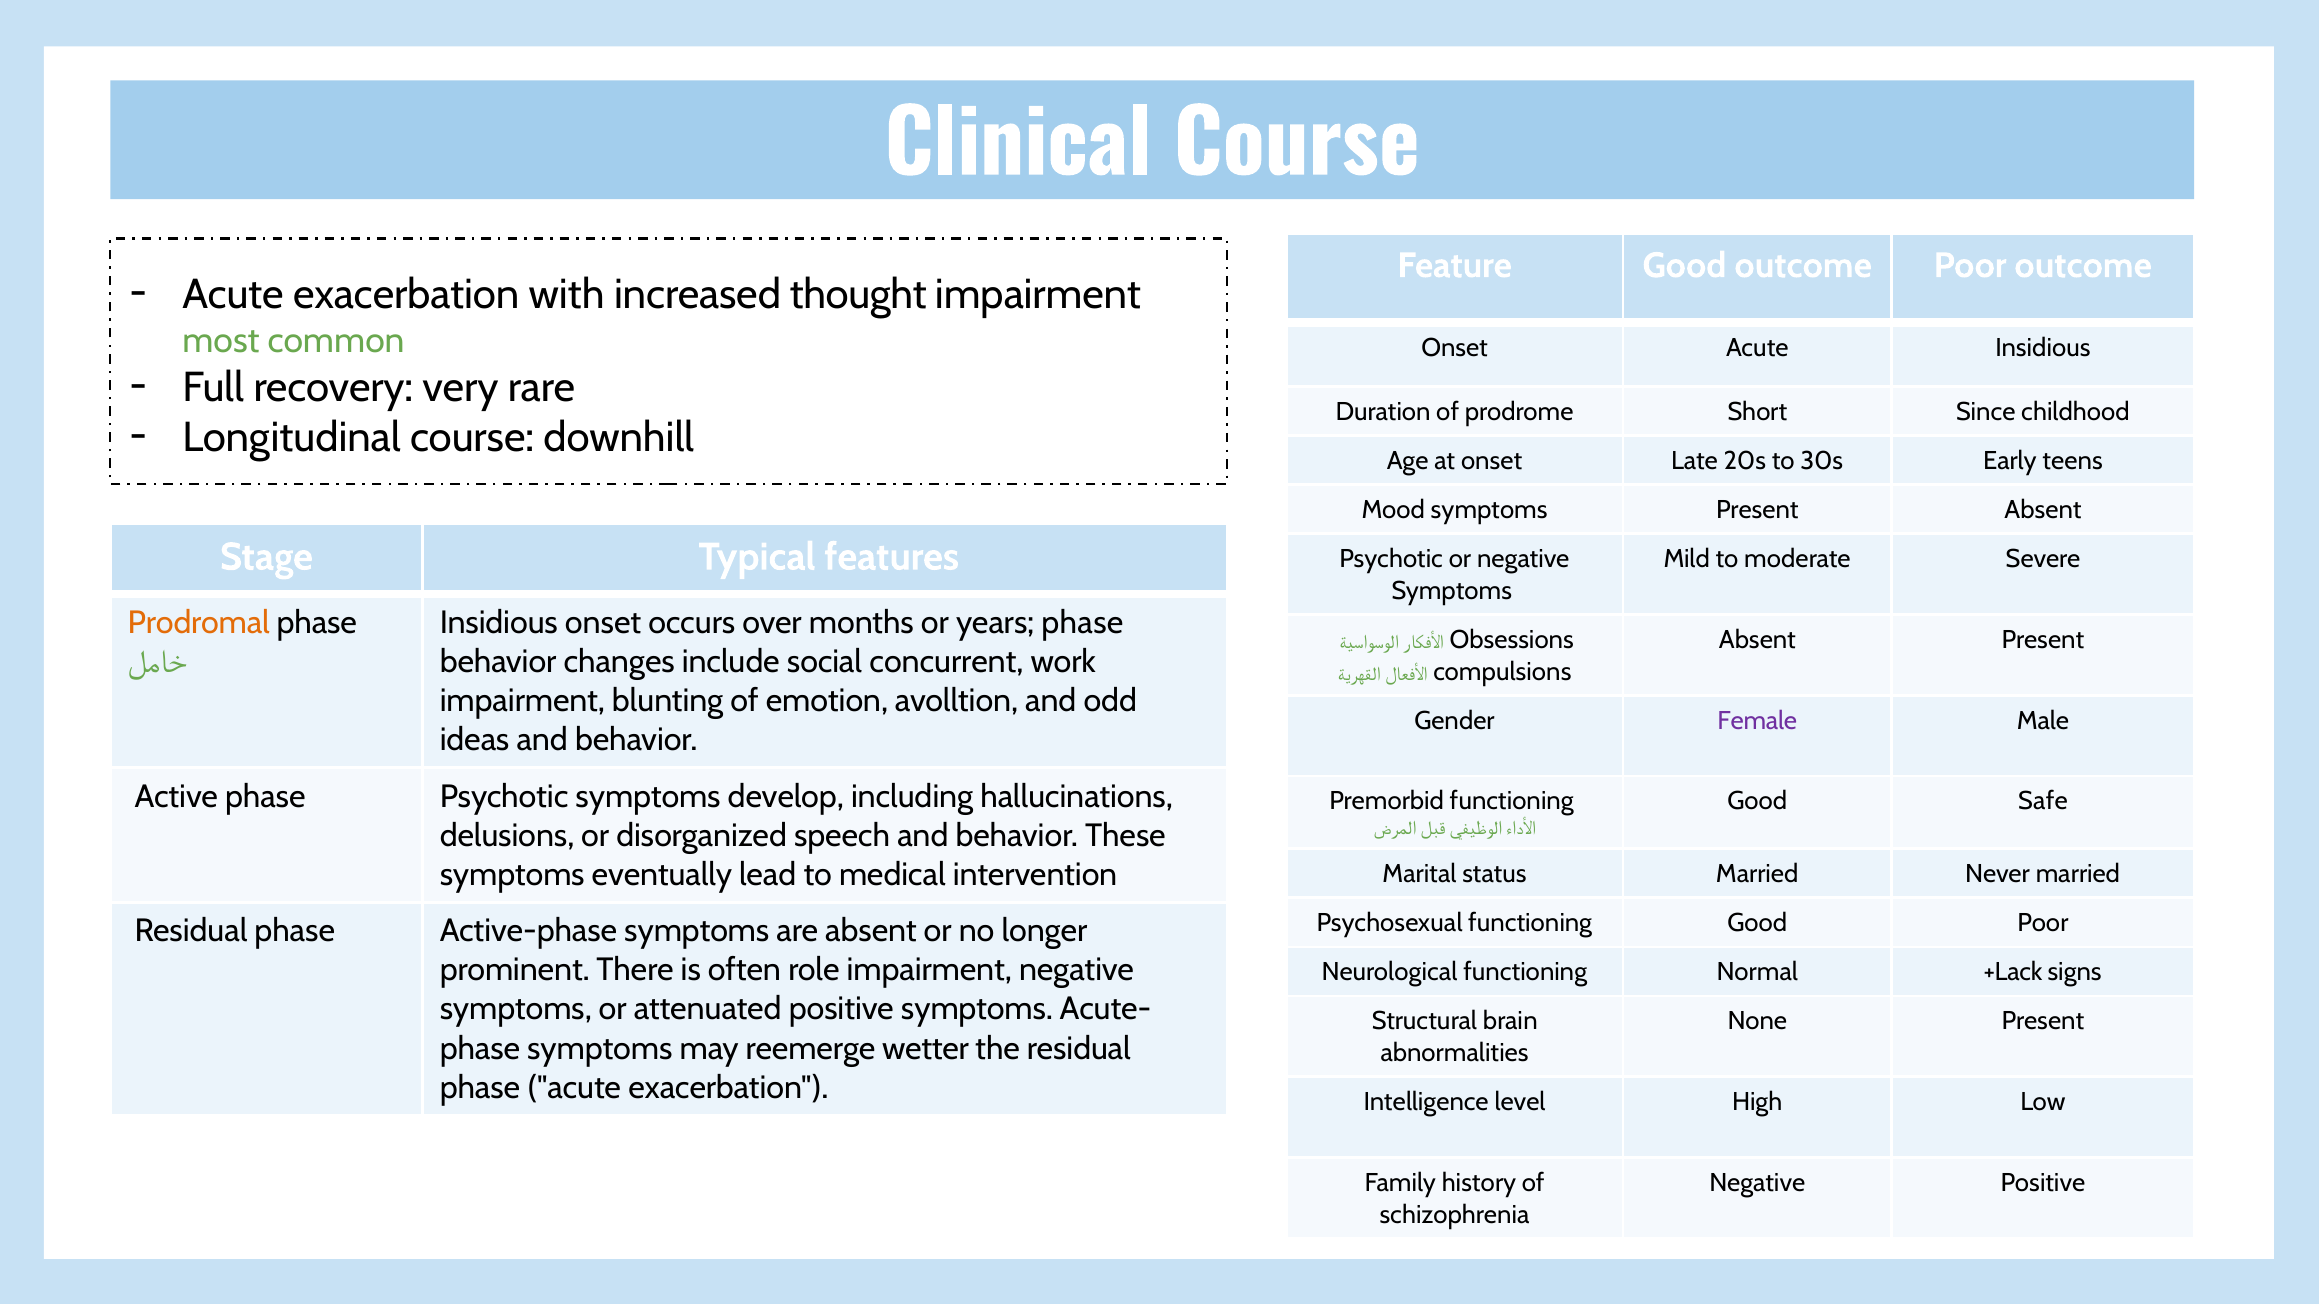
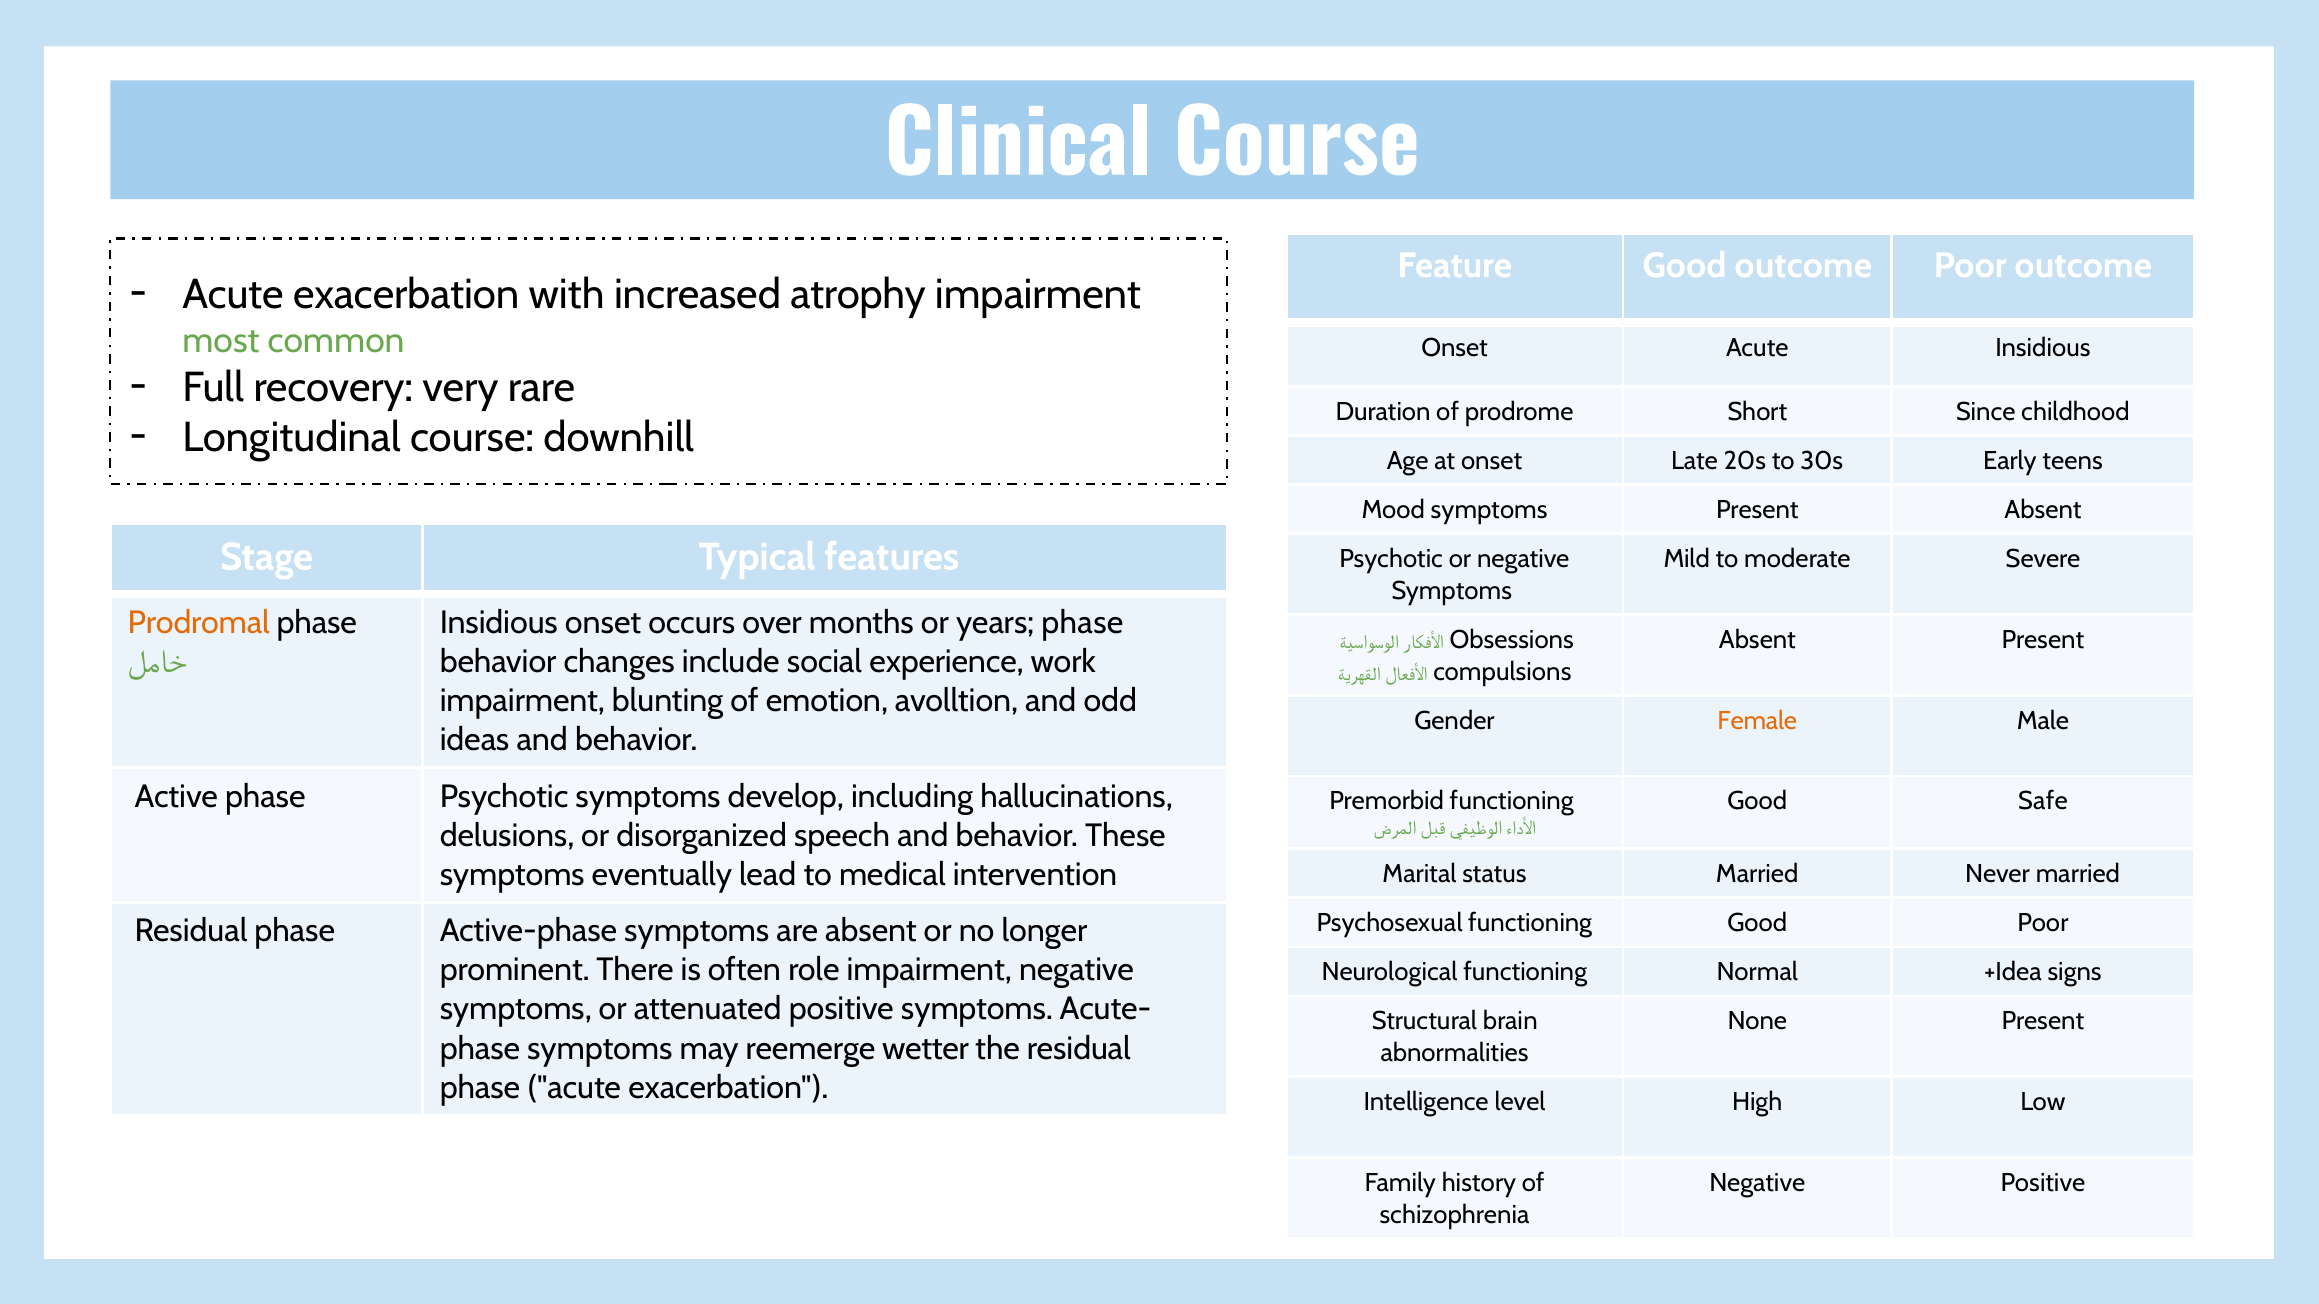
thought: thought -> atrophy
concurrent: concurrent -> experience
Female colour: purple -> orange
+Lack: +Lack -> +Idea
